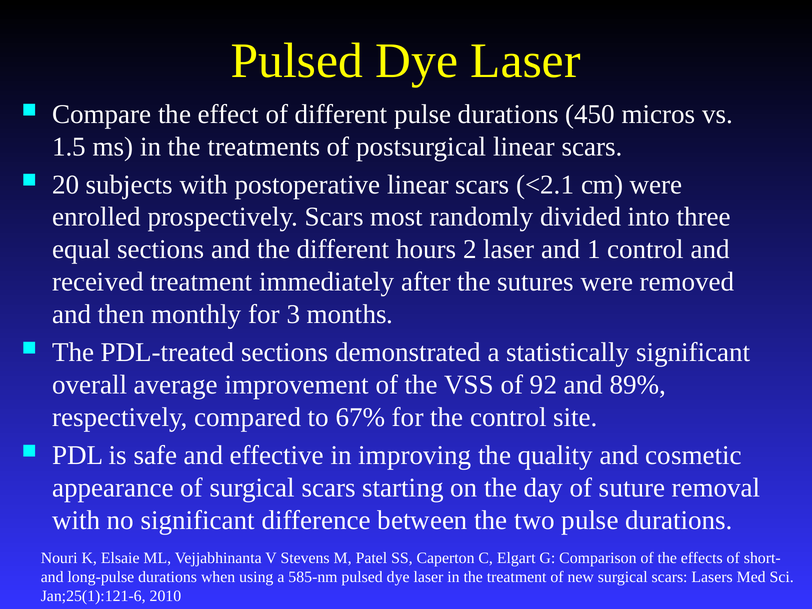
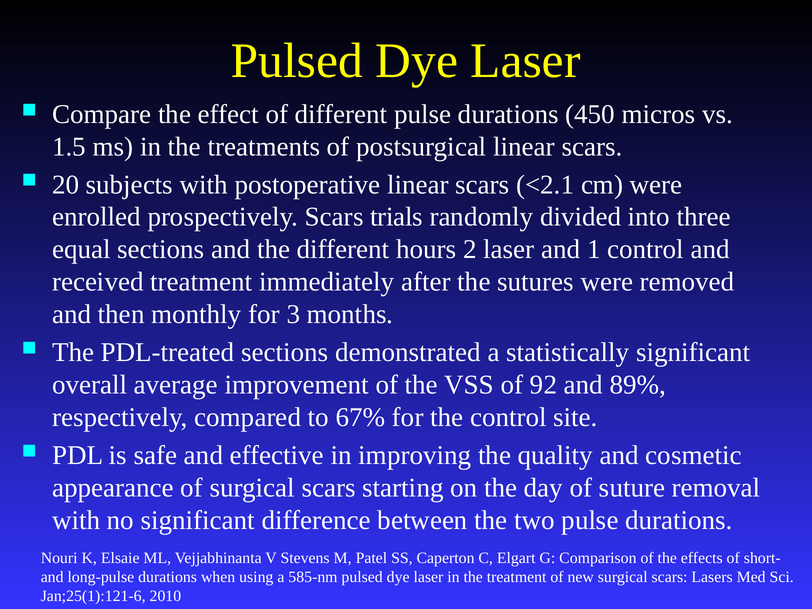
most: most -> trials
